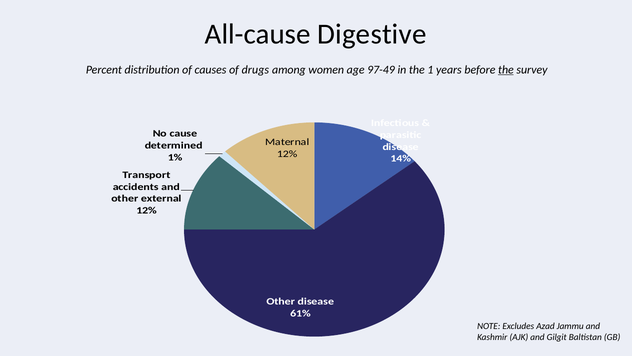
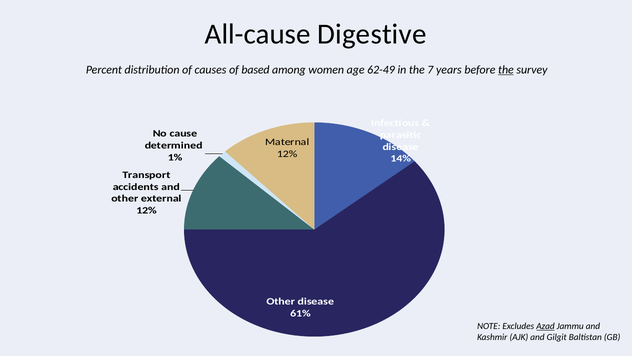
drugs: drugs -> based
97-49: 97-49 -> 62-49
1: 1 -> 7
Azad underline: none -> present
